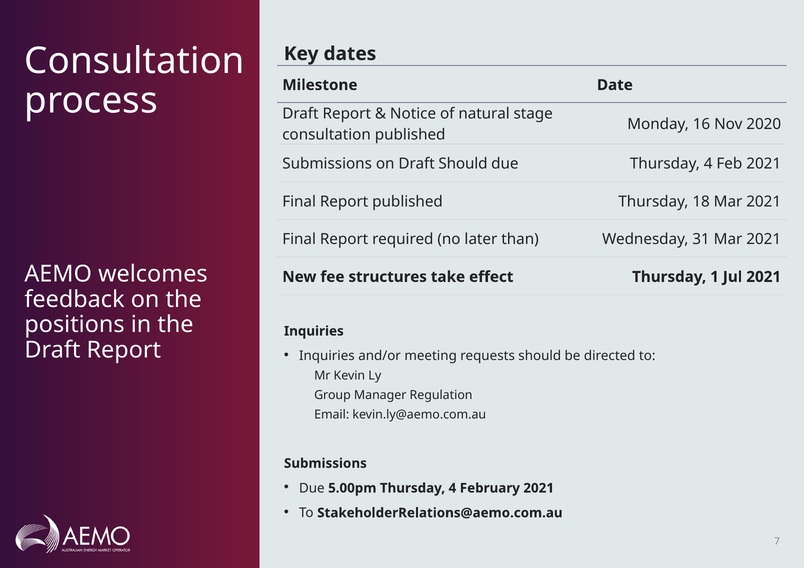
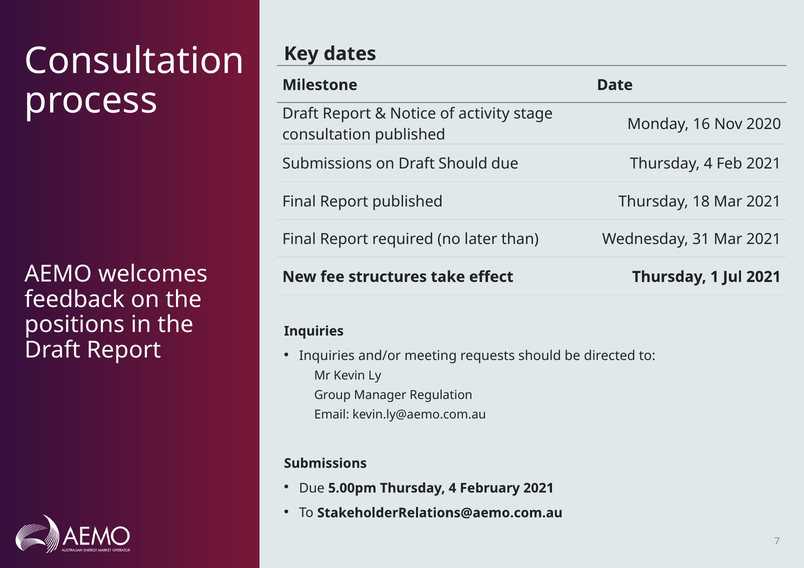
natural: natural -> activity
